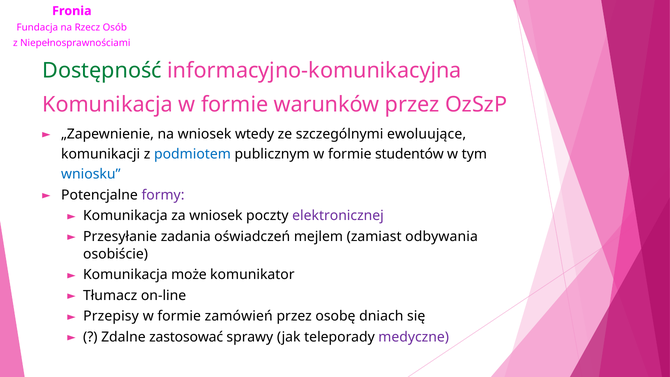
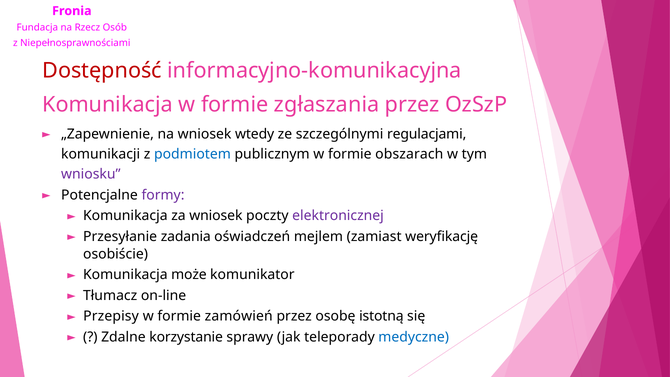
Dostępność colour: green -> red
warunków: warunków -> zgłaszania
ewoluujące: ewoluujące -> regulacjami
studentów: studentów -> obszarach
wniosku colour: blue -> purple
odbywania: odbywania -> weryfikację
dniach: dniach -> istotną
zastosować: zastosować -> korzystanie
medyczne colour: purple -> blue
